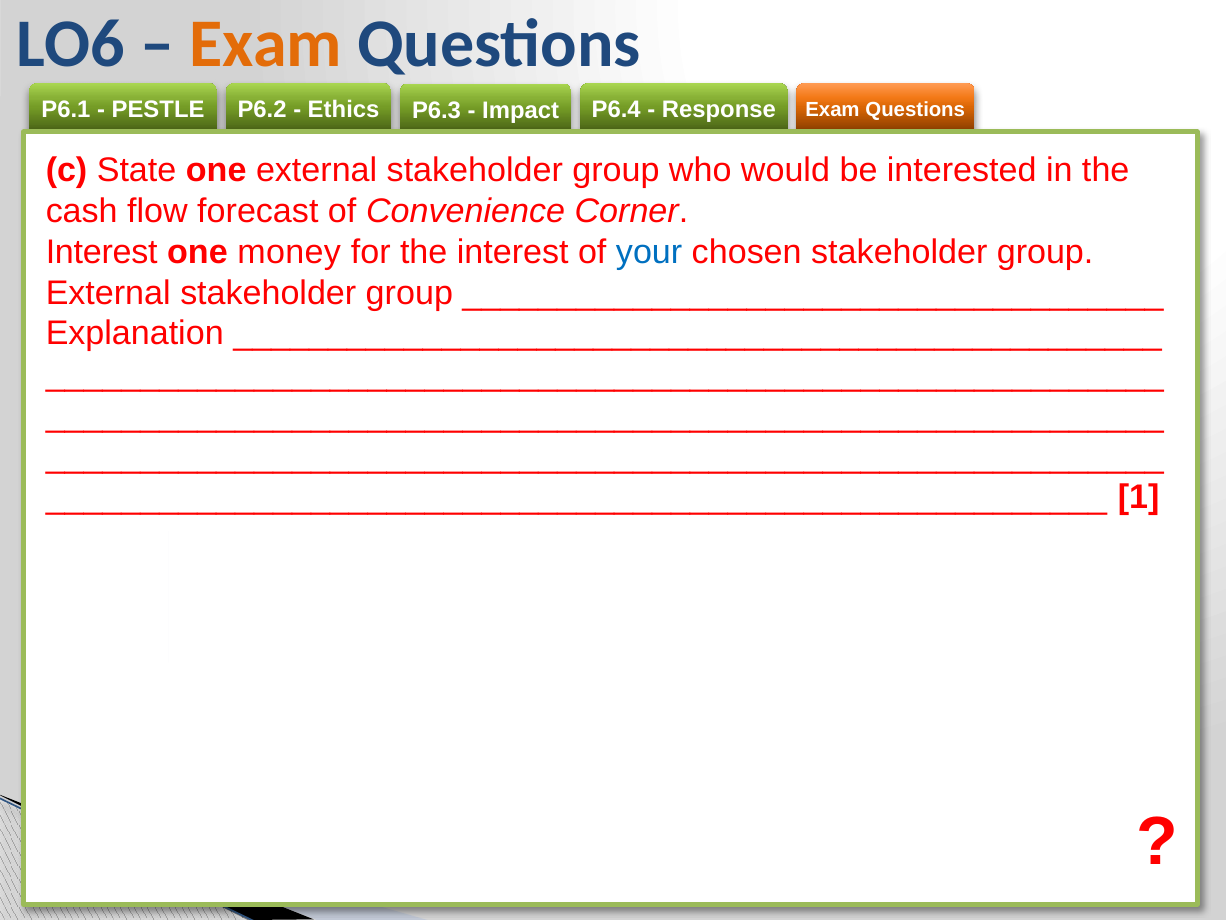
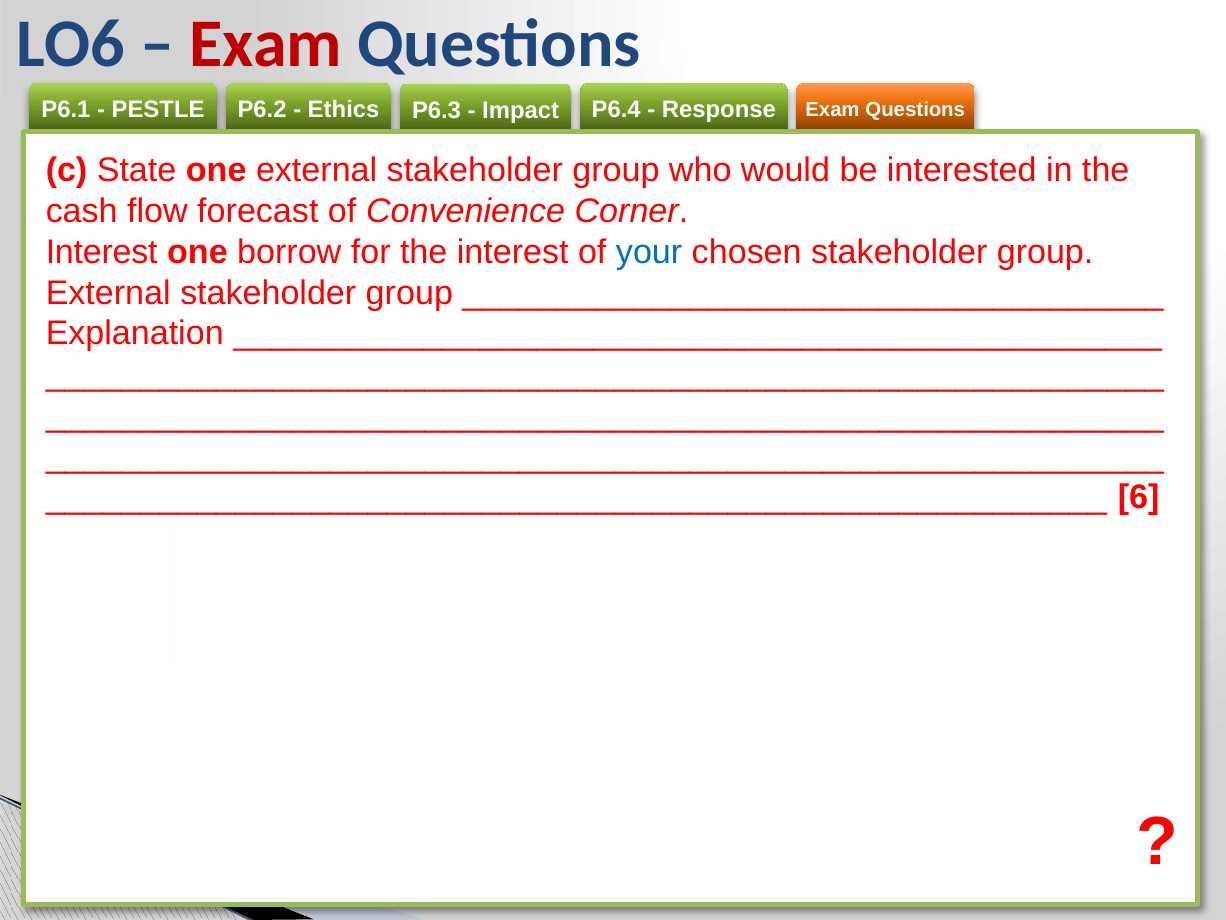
Exam at (266, 44) colour: orange -> red
money: money -> borrow
1: 1 -> 6
